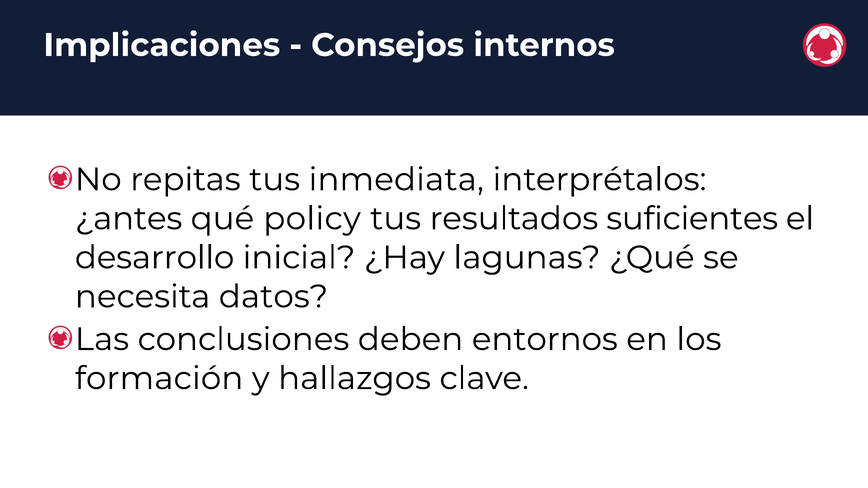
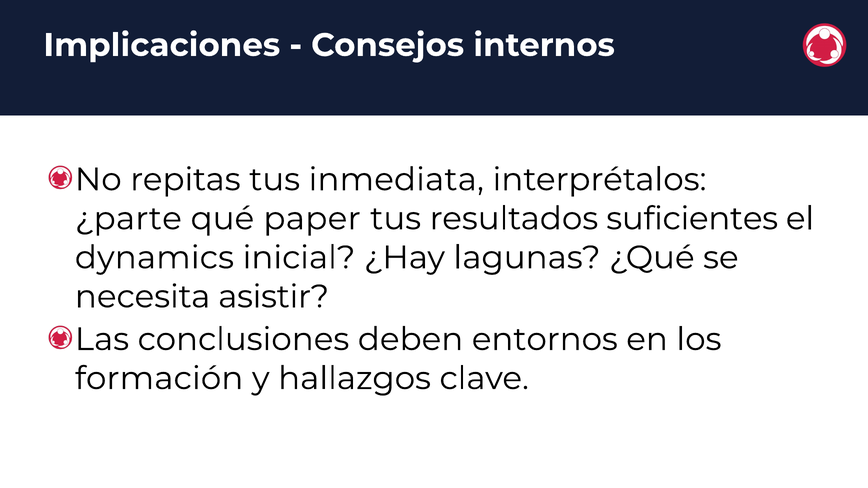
¿antes: ¿antes -> ¿parte
policy: policy -> paper
desarrollo: desarrollo -> dynamics
datos: datos -> asistir
